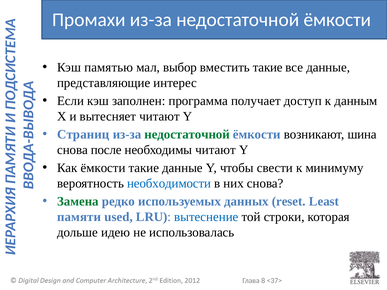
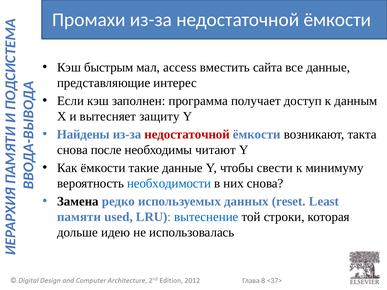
памятью: памятью -> быстрым
выбор: выбор -> access
вместить такие: такие -> сайта
вытесняет читают: читают -> защиту
Страниц: Страниц -> Найдены
недостаточной at (187, 134) colour: green -> red
шина: шина -> такта
Замена colour: green -> black
